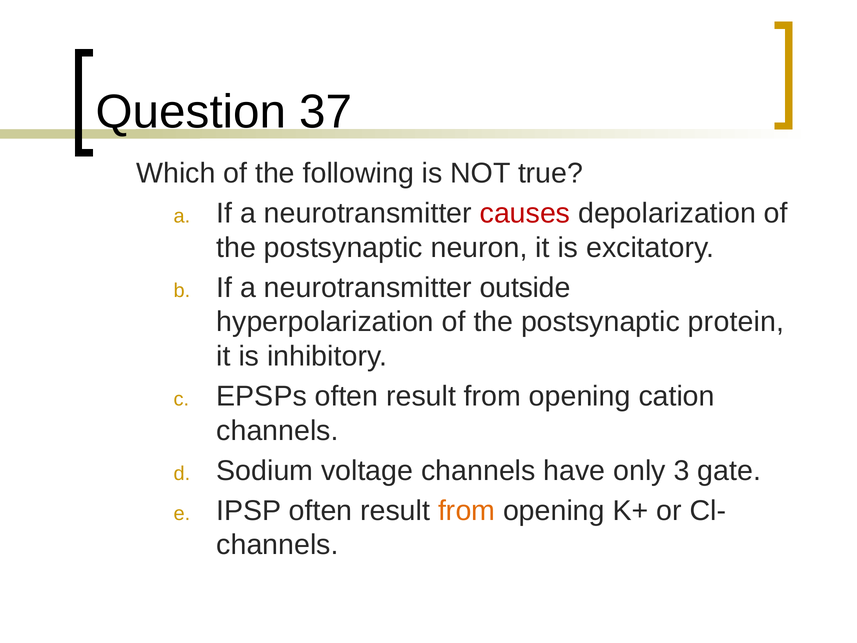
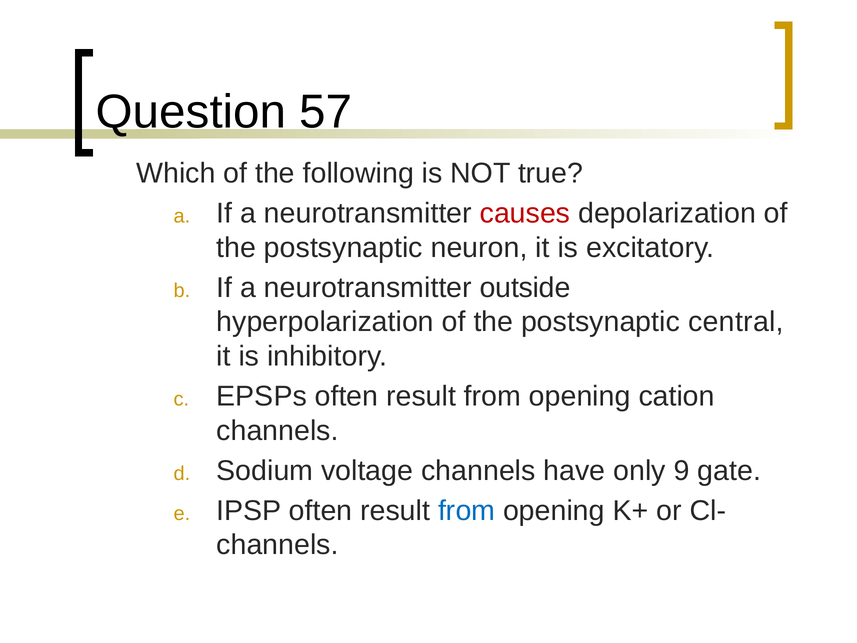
37: 37 -> 57
protein: protein -> central
3: 3 -> 9
from at (467, 510) colour: orange -> blue
